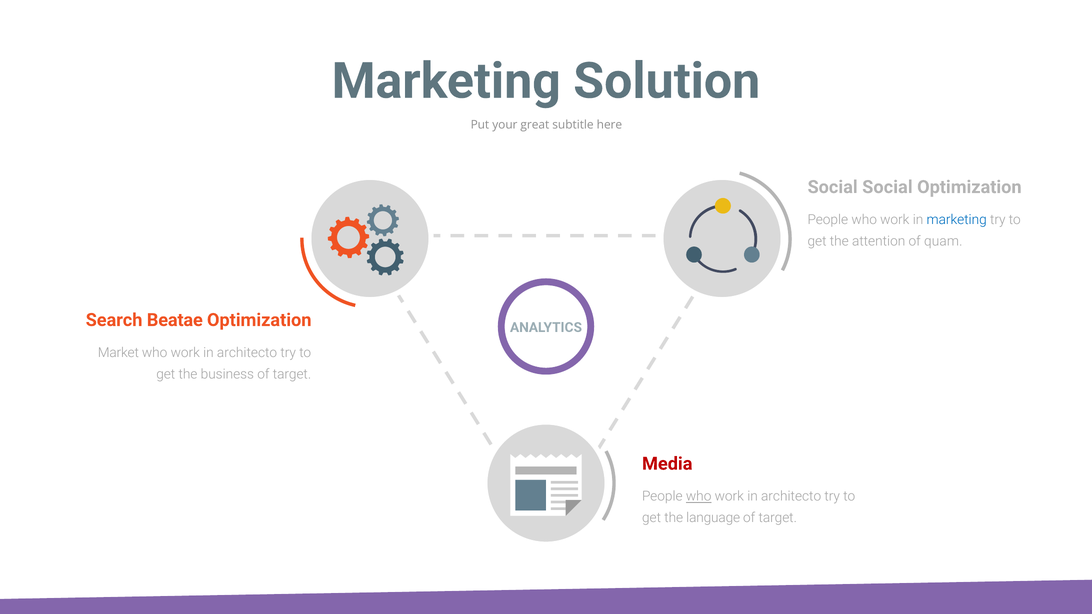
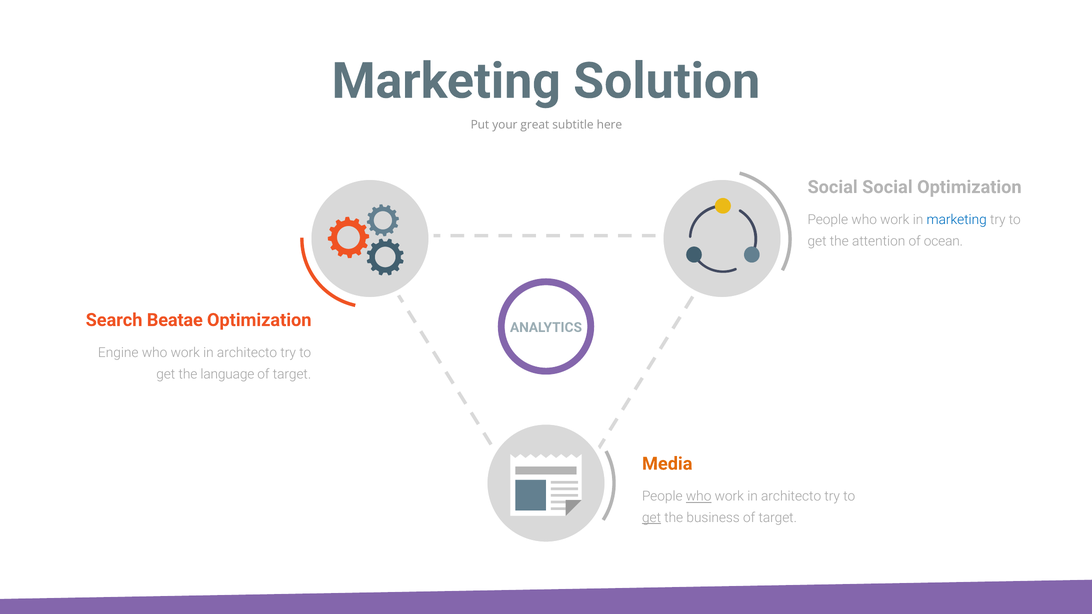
quam: quam -> ocean
Market: Market -> Engine
business: business -> language
Media at (667, 464) colour: red -> orange
get at (652, 518) underline: none -> present
language: language -> business
